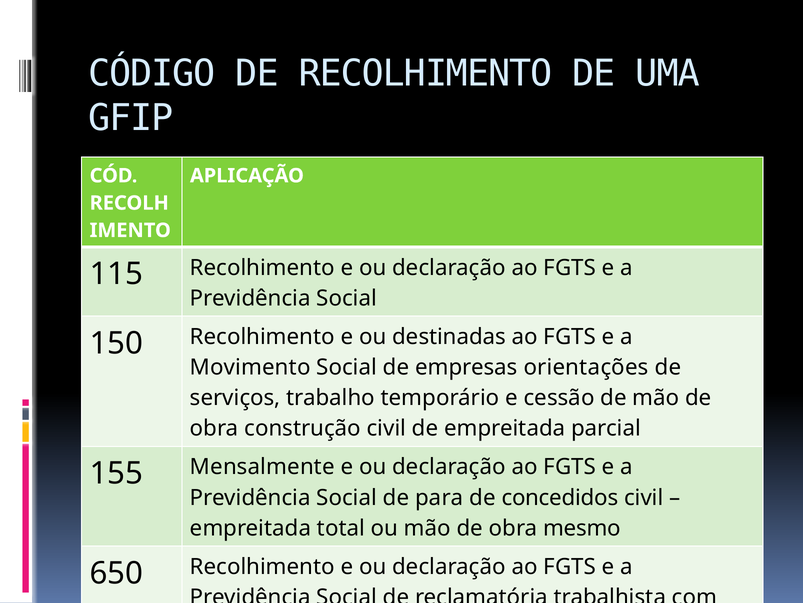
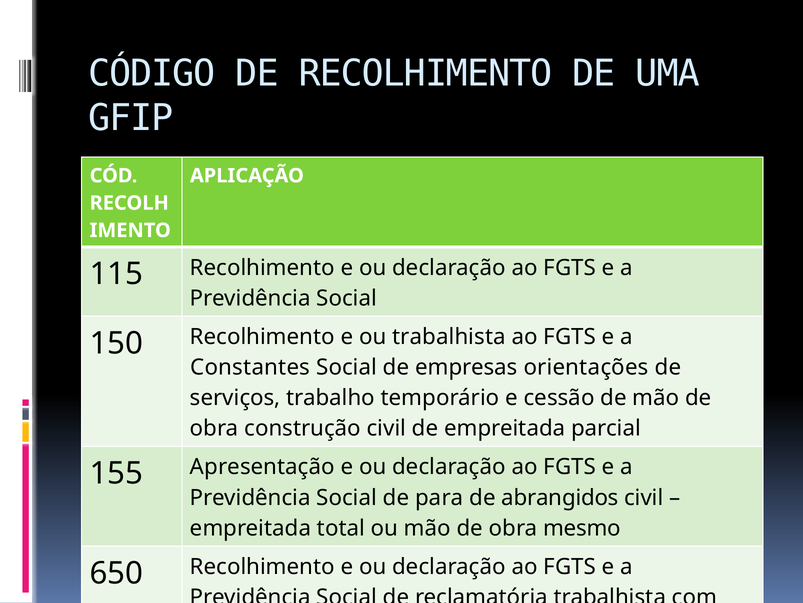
ou destinadas: destinadas -> trabalhista
Movimento: Movimento -> Constantes
Mensalmente: Mensalmente -> Apresentação
concedidos: concedidos -> abrangidos
